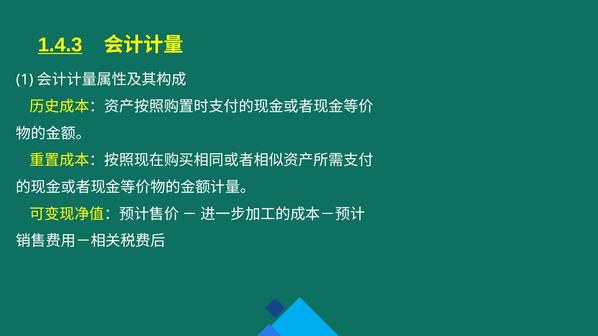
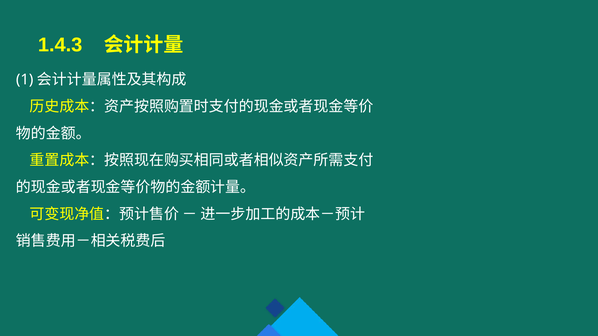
1.4.3 underline: present -> none
